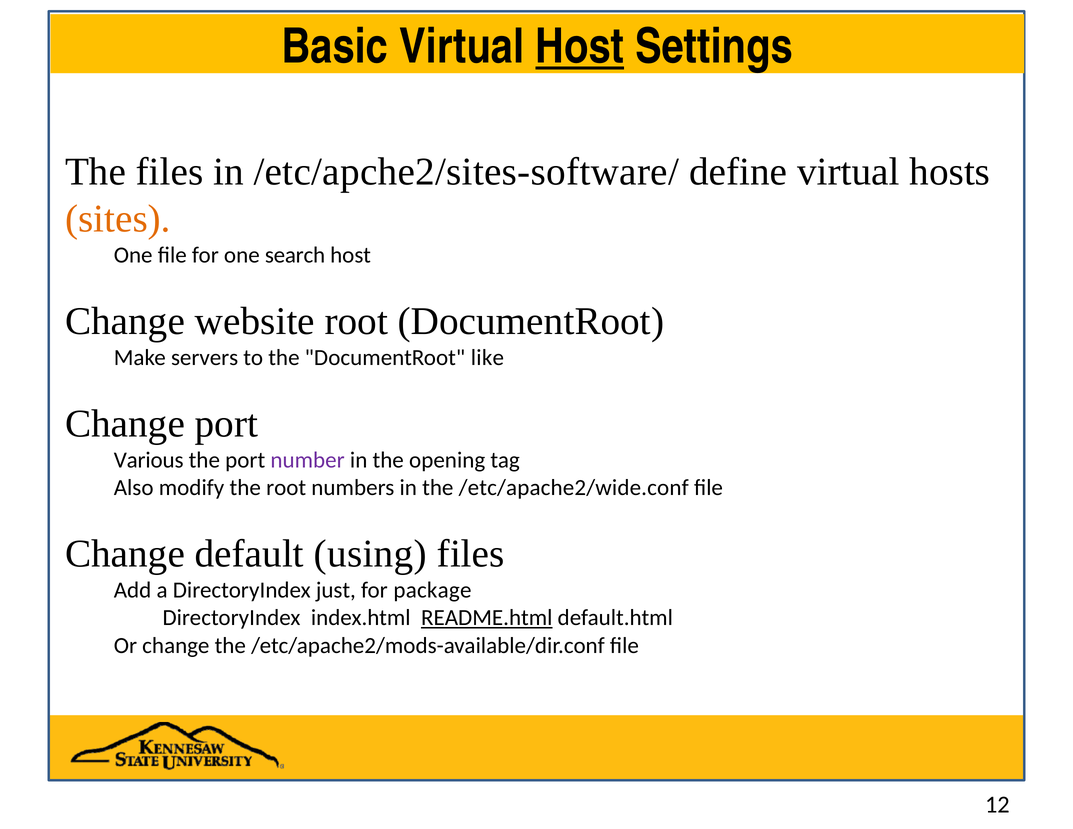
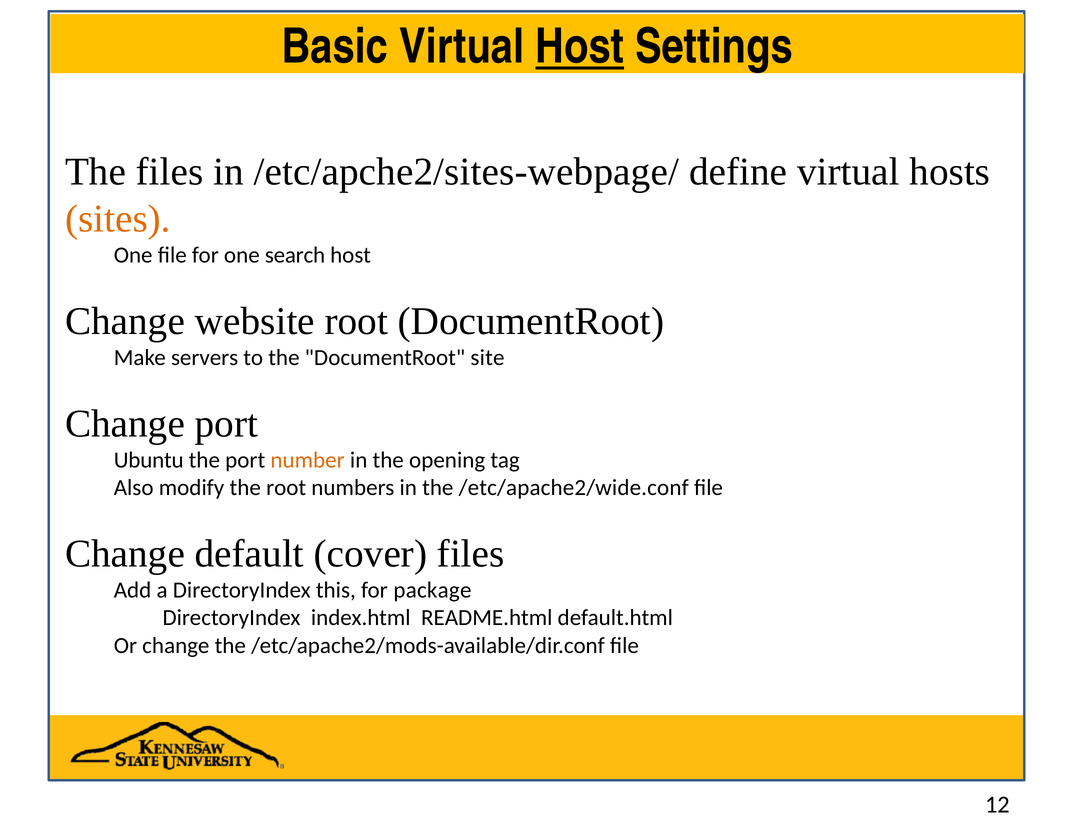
/etc/apche2/sites-software/: /etc/apche2/sites-software/ -> /etc/apche2/sites-webpage/
like: like -> site
Various: Various -> Ubuntu
number colour: purple -> orange
using: using -> cover
just: just -> this
README.html underline: present -> none
